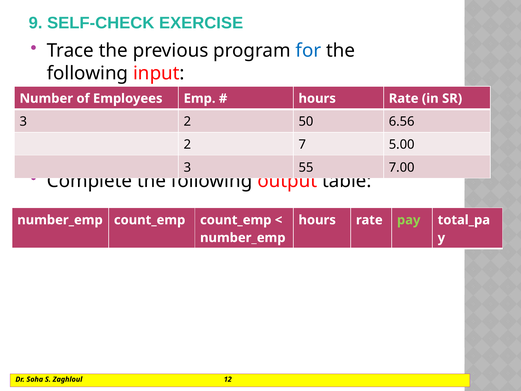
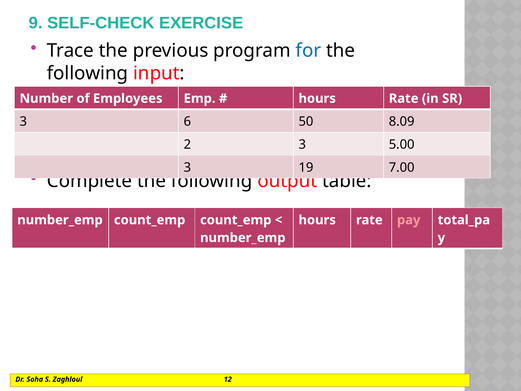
3 2: 2 -> 6
6.56: 6.56 -> 8.09
2 7: 7 -> 3
55: 55 -> 19
pay colour: light green -> pink
